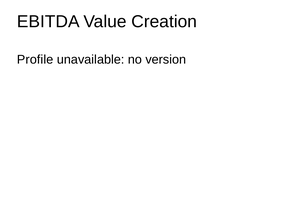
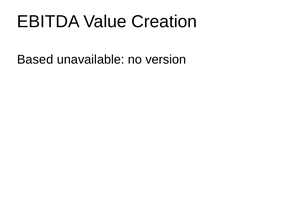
Profile: Profile -> Based
